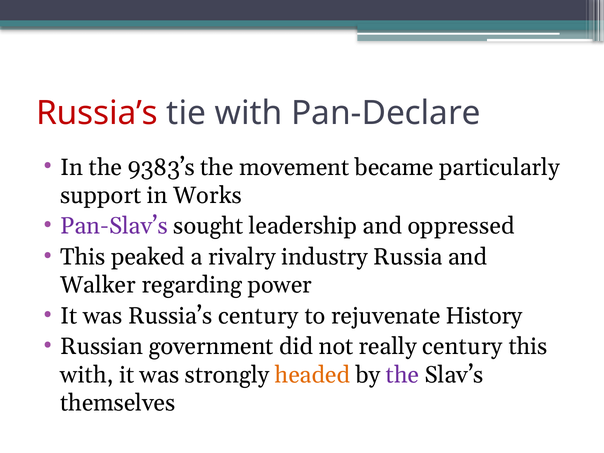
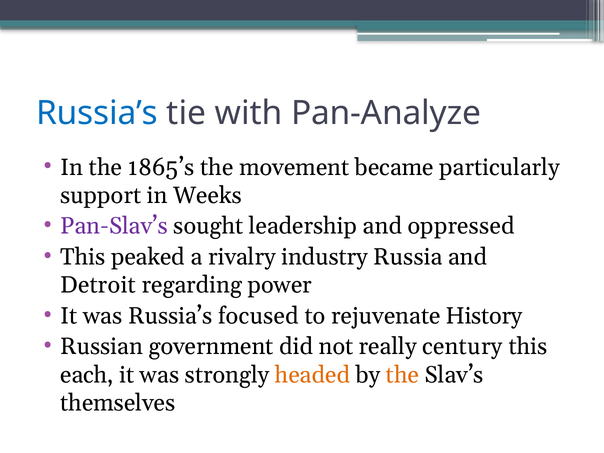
Russia’s at (97, 113) colour: red -> blue
Pan-Declare: Pan-Declare -> Pan-Analyze
9383’s: 9383’s -> 1865’s
Works: Works -> Weeks
Walker: Walker -> Detroit
Russia’s century: century -> focused
with at (87, 375): with -> each
the at (403, 375) colour: purple -> orange
